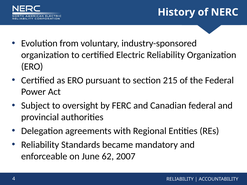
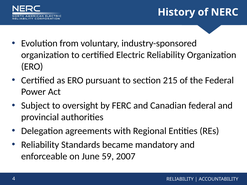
62: 62 -> 59
